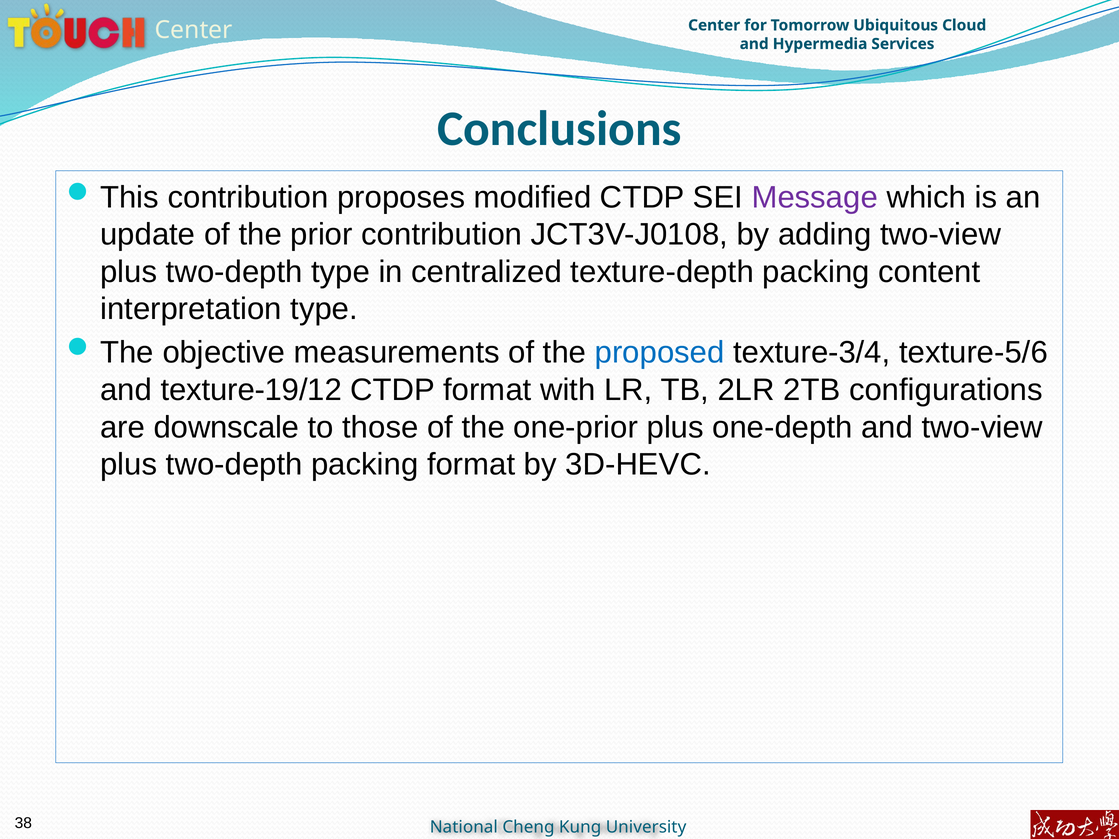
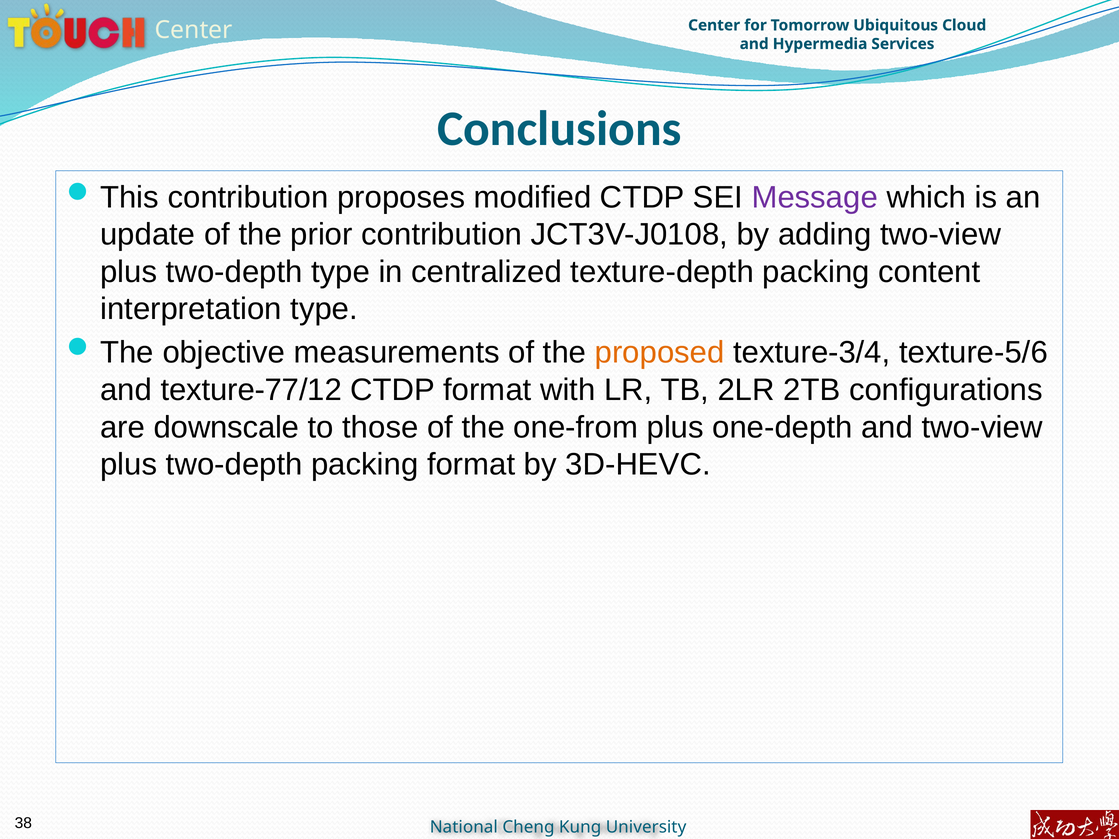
proposed colour: blue -> orange
texture-19/12: texture-19/12 -> texture-77/12
one-prior: one-prior -> one-from
